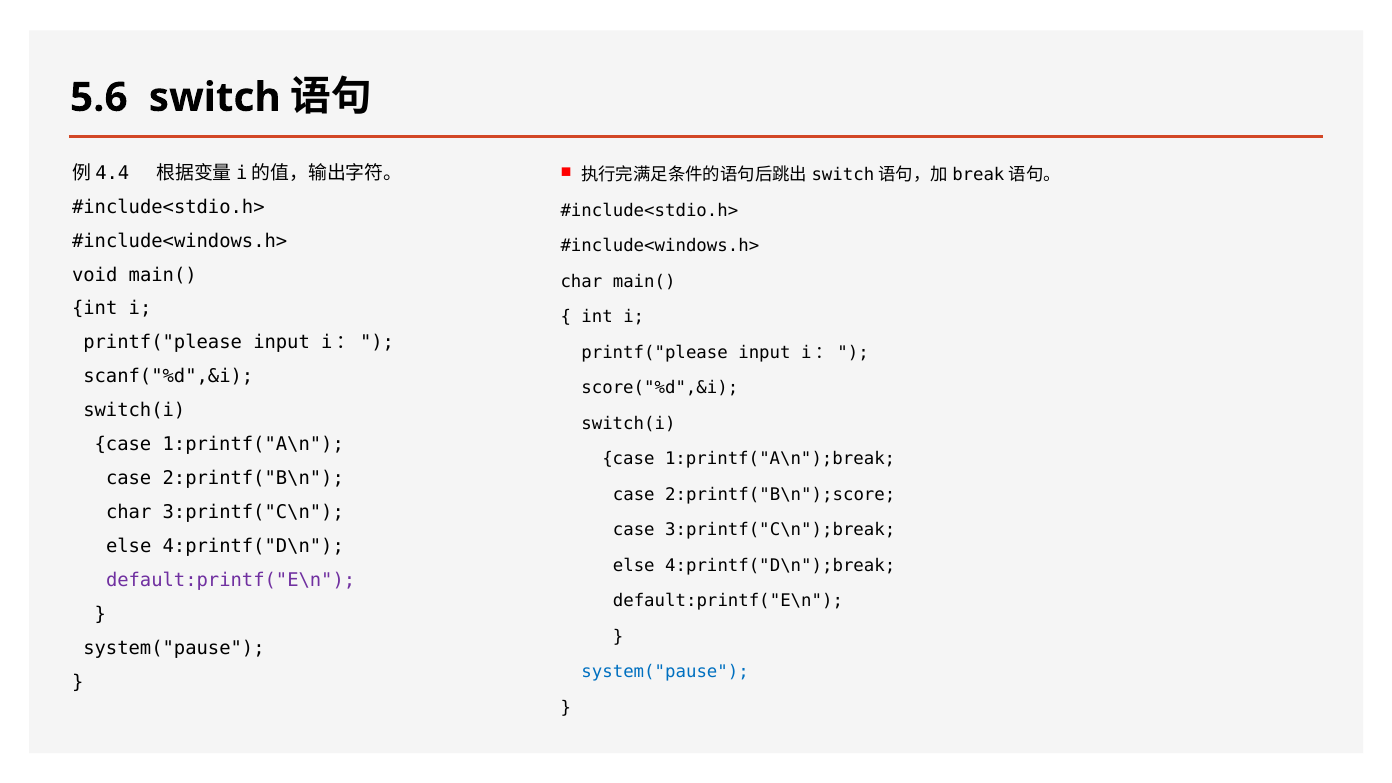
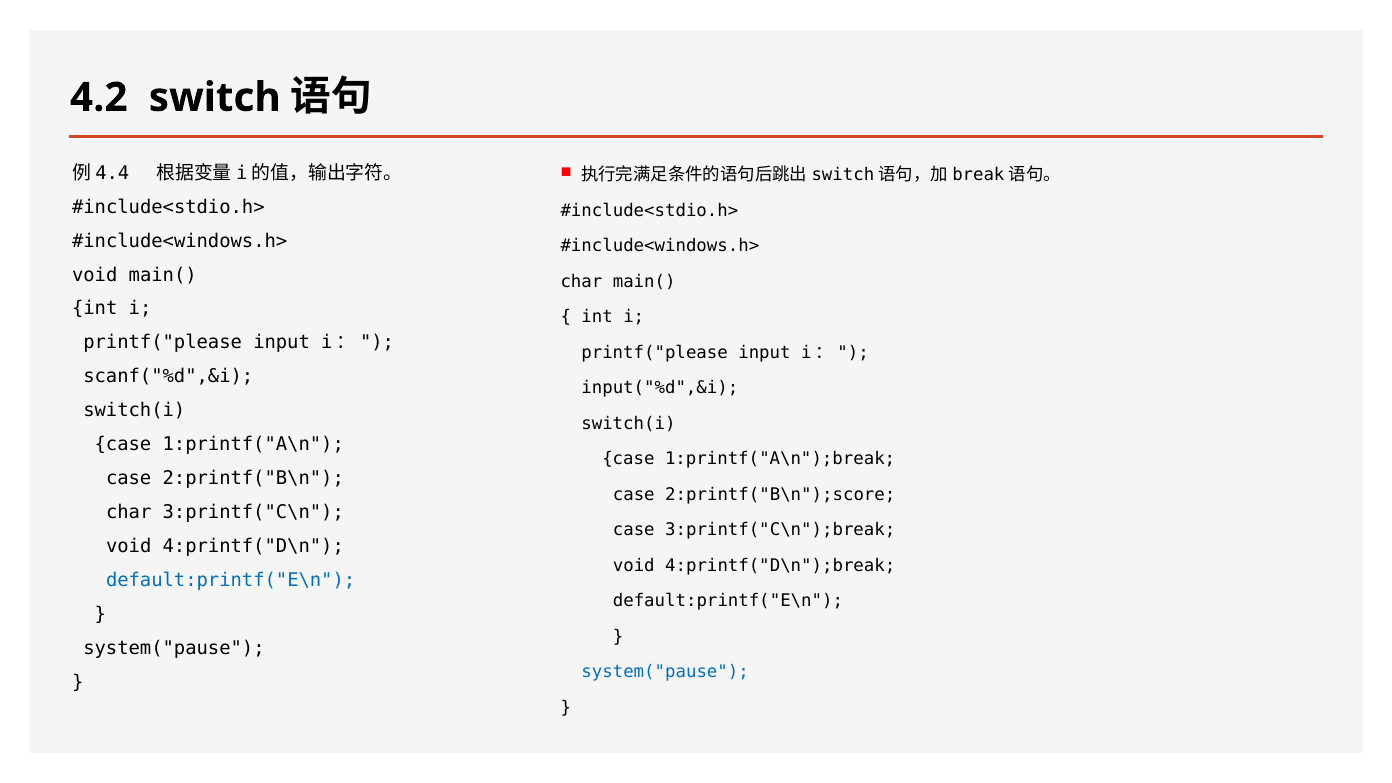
5.6: 5.6 -> 4.2
score("%d",&i: score("%d",&i -> input("%d",&i
else at (129, 546): else -> void
else at (634, 565): else -> void
default:printf("E\n at (231, 580) colour: purple -> blue
